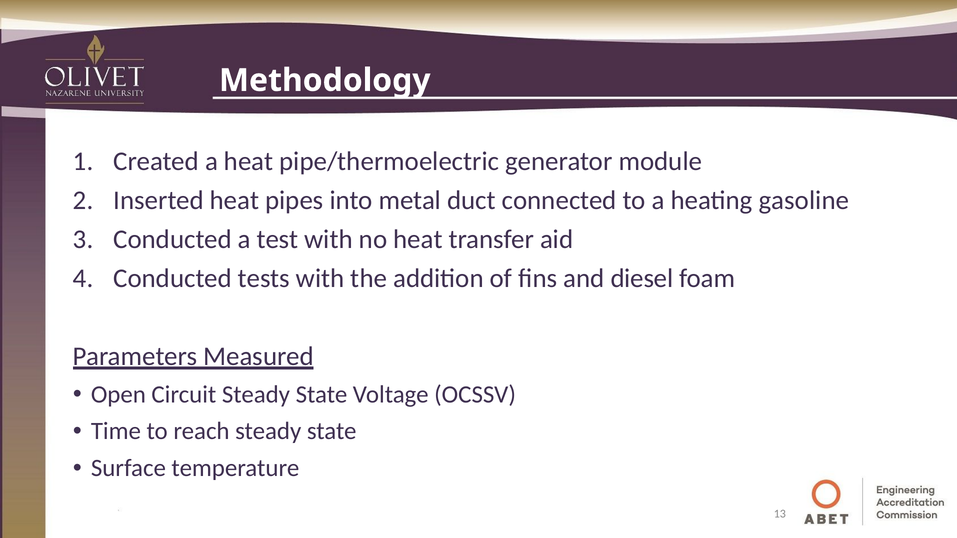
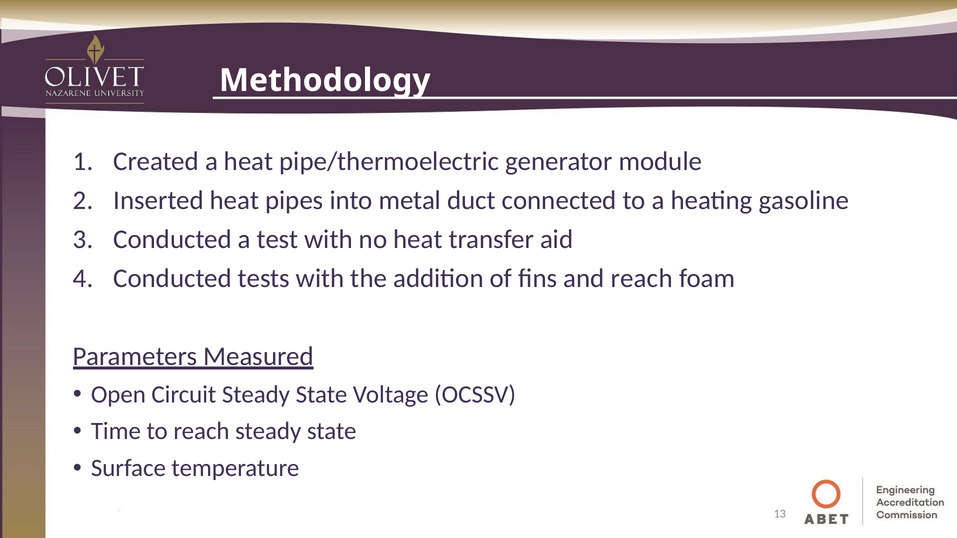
and diesel: diesel -> reach
